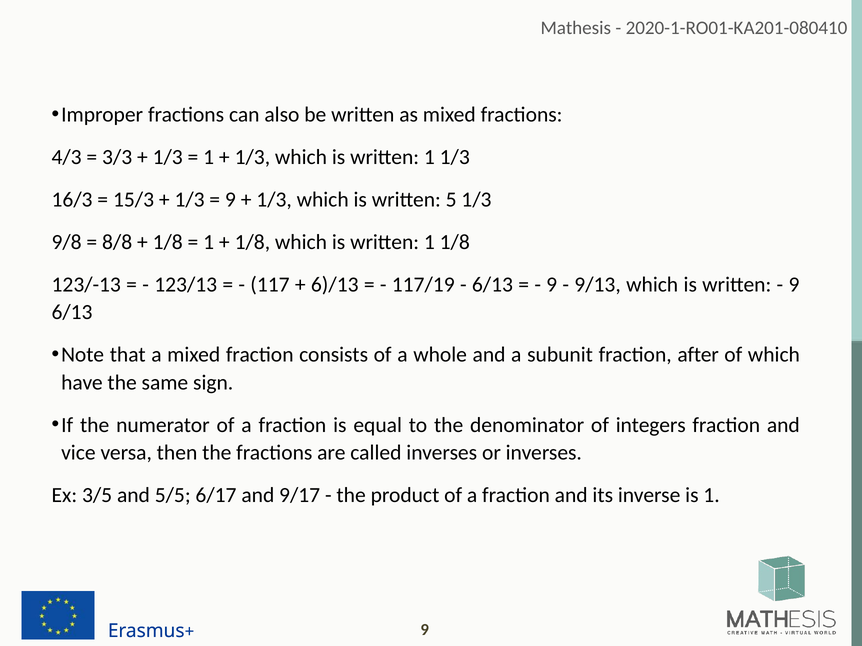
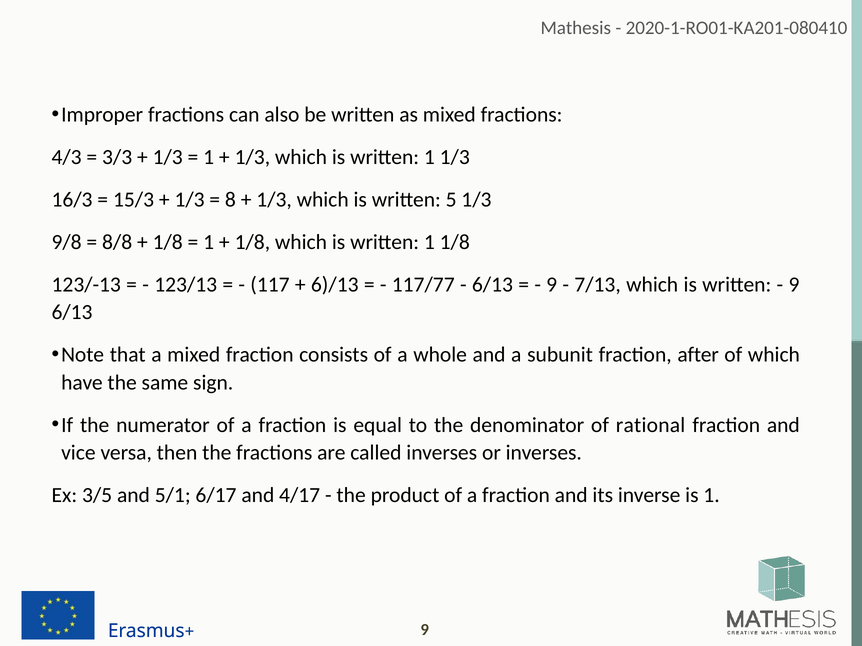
9 at (230, 200): 9 -> 8
117/19: 117/19 -> 117/77
9/13: 9/13 -> 7/13
integers: integers -> rational
5/5: 5/5 -> 5/1
9/17: 9/17 -> 4/17
